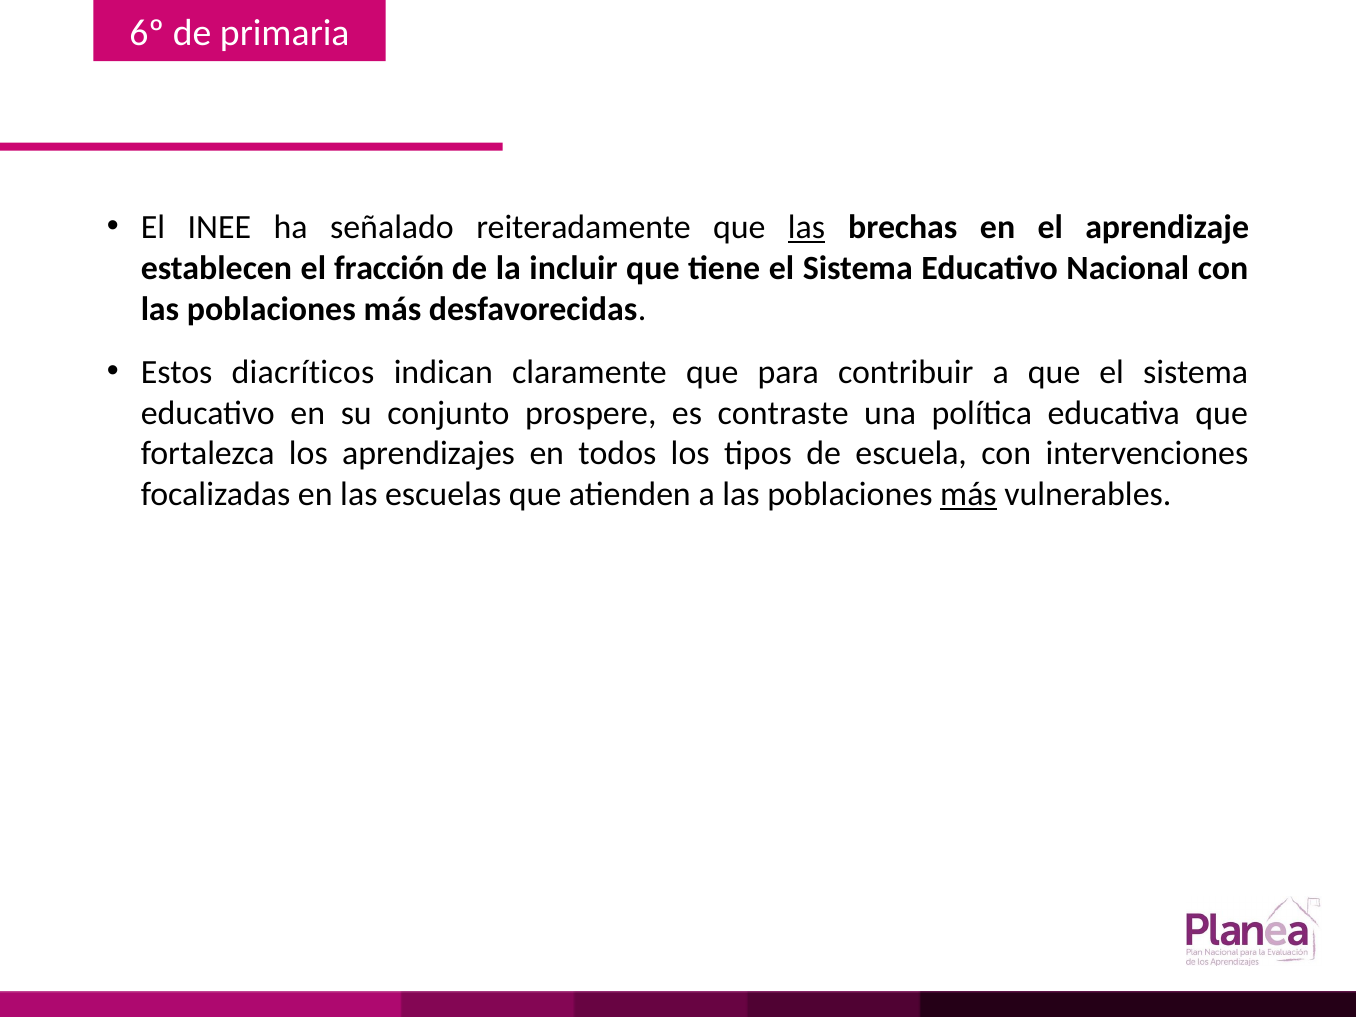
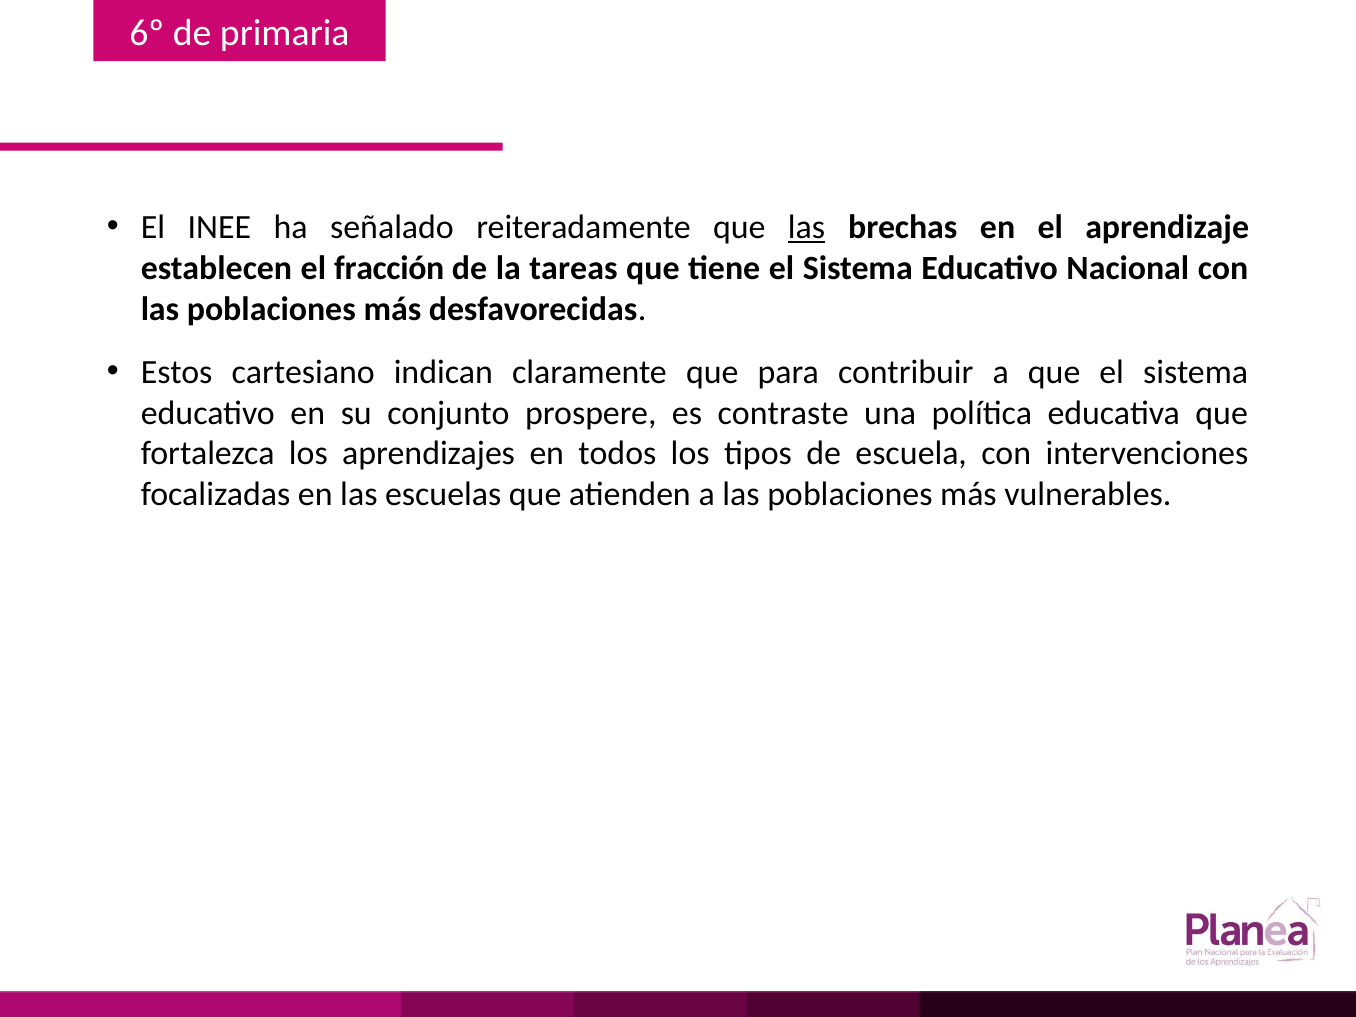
incluir: incluir -> tareas
diacríticos: diacríticos -> cartesiano
más at (968, 494) underline: present -> none
